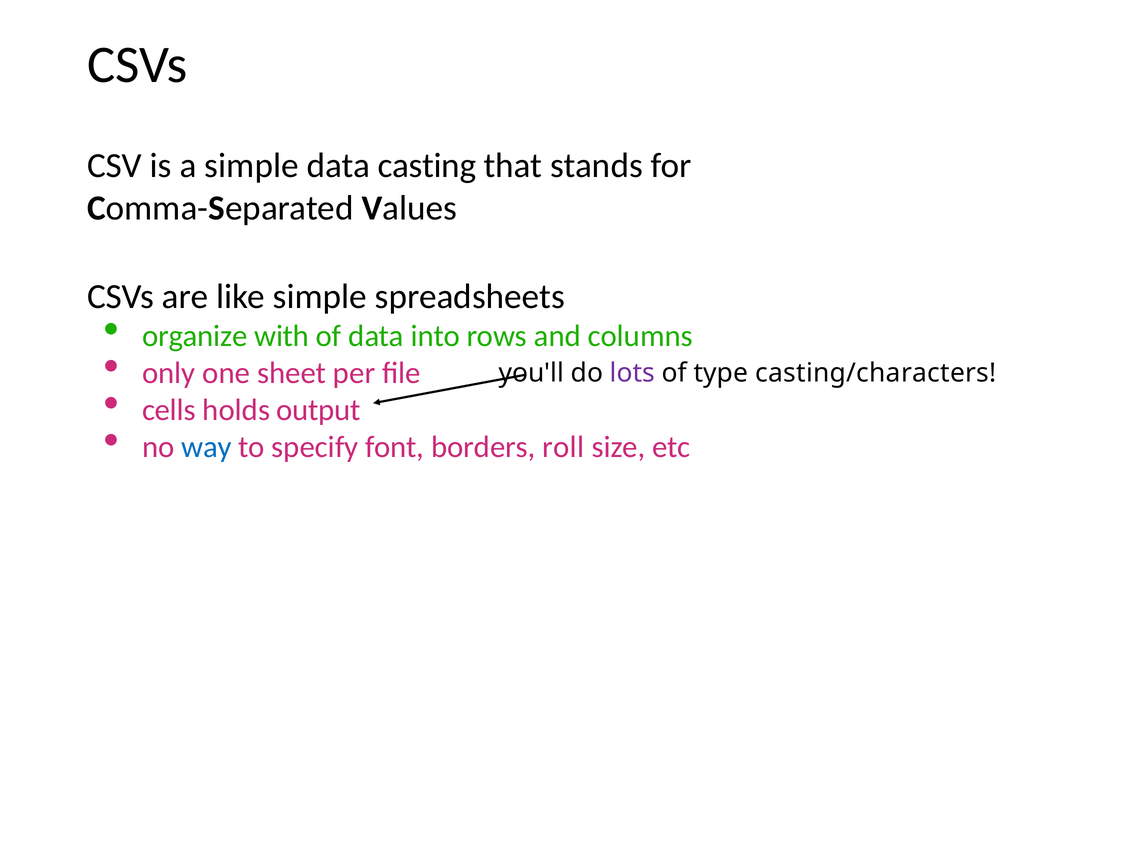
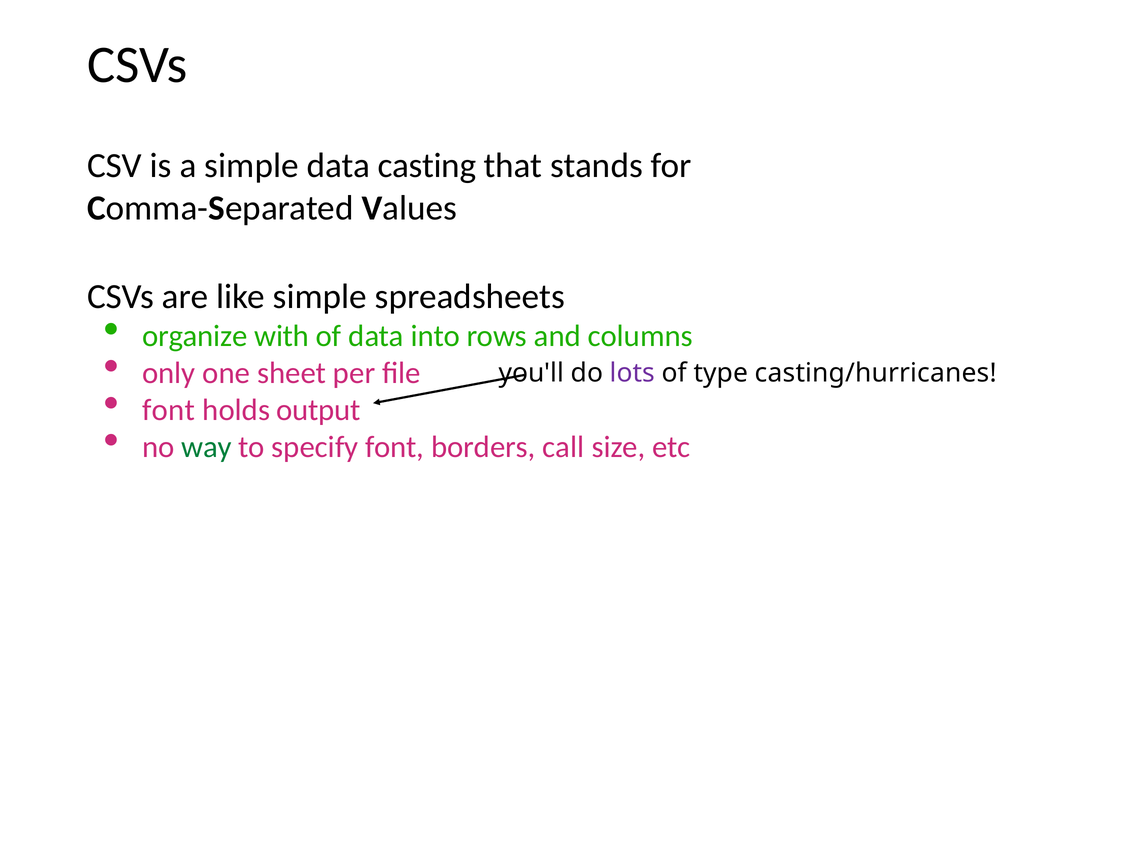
casting/characters: casting/characters -> casting/hurricanes
cells at (169, 410): cells -> font
way colour: blue -> green
roll: roll -> call
